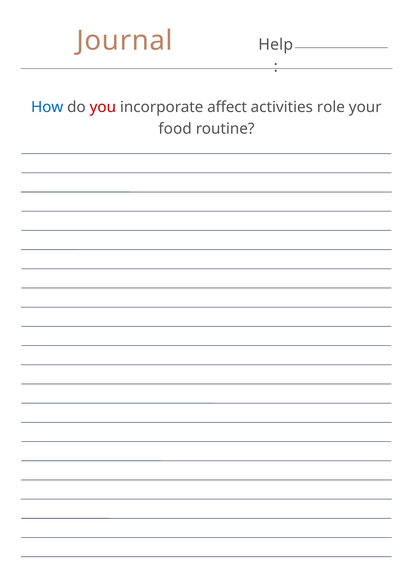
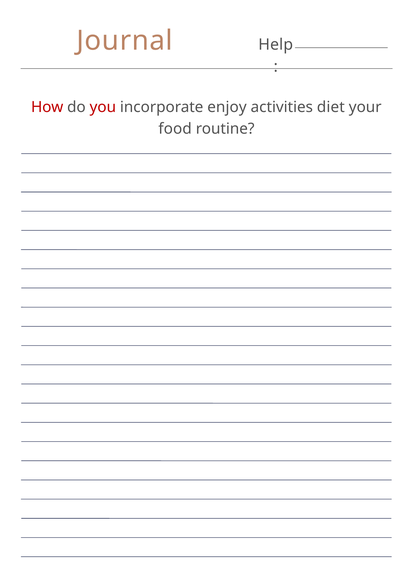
How colour: blue -> red
affect: affect -> enjoy
role: role -> diet
